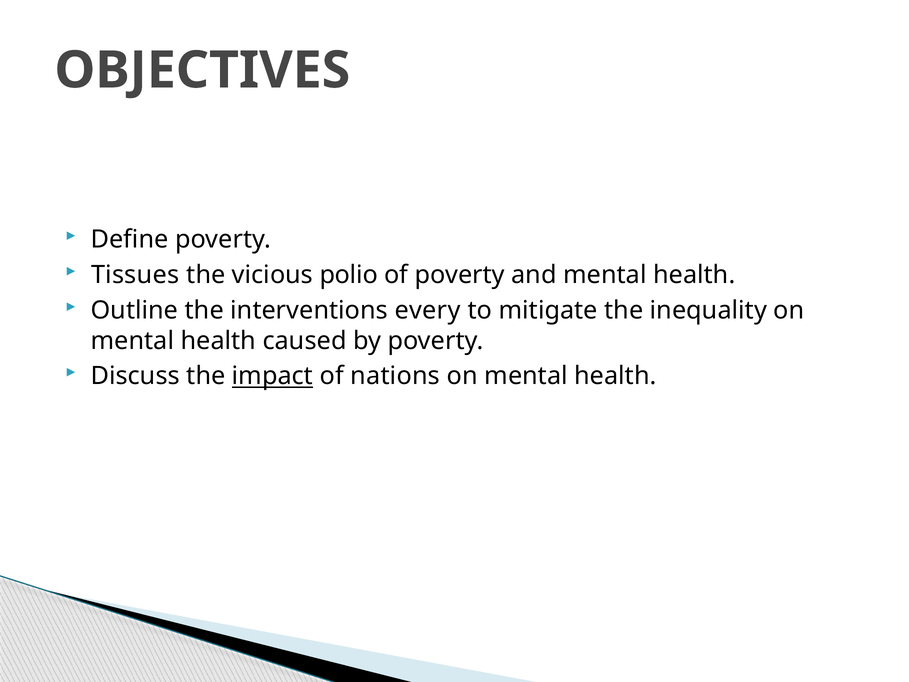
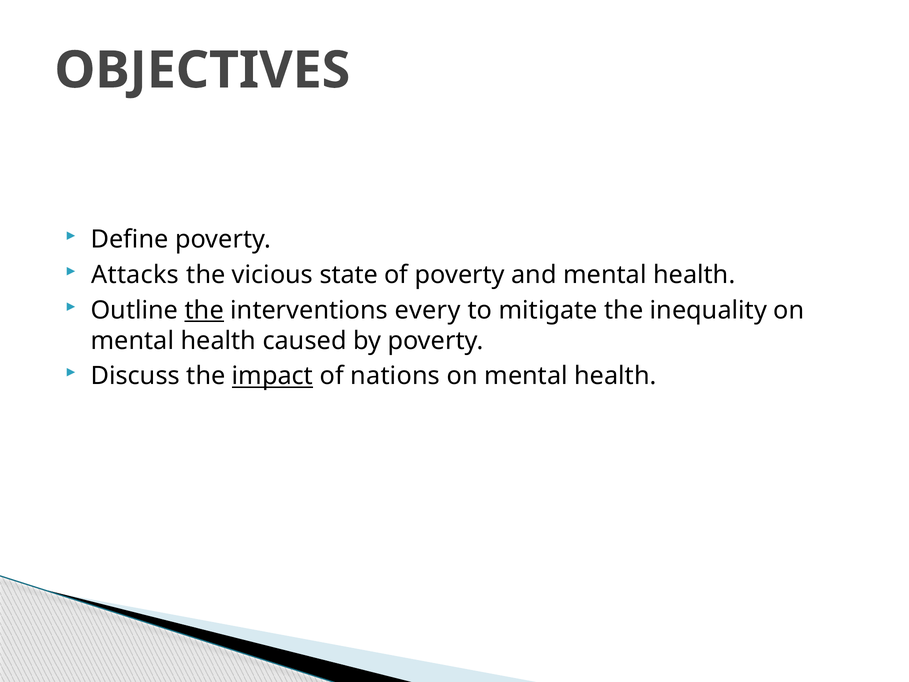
Tissues: Tissues -> Attacks
polio: polio -> state
the at (204, 310) underline: none -> present
